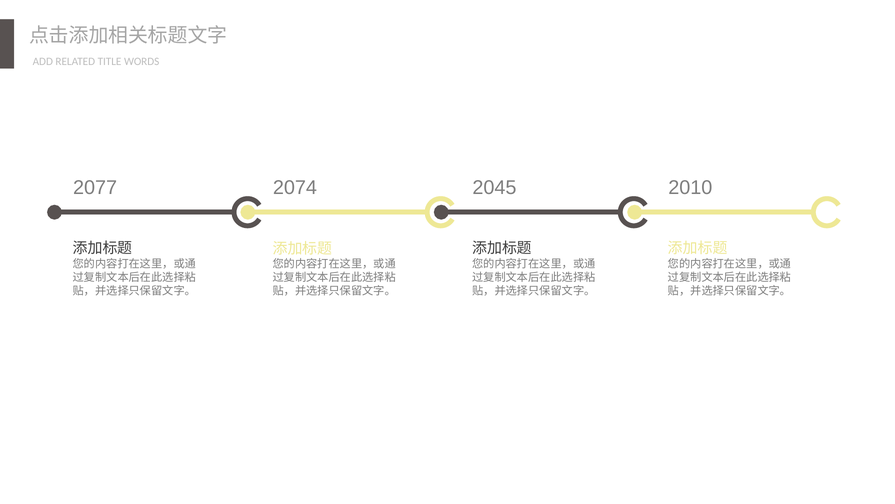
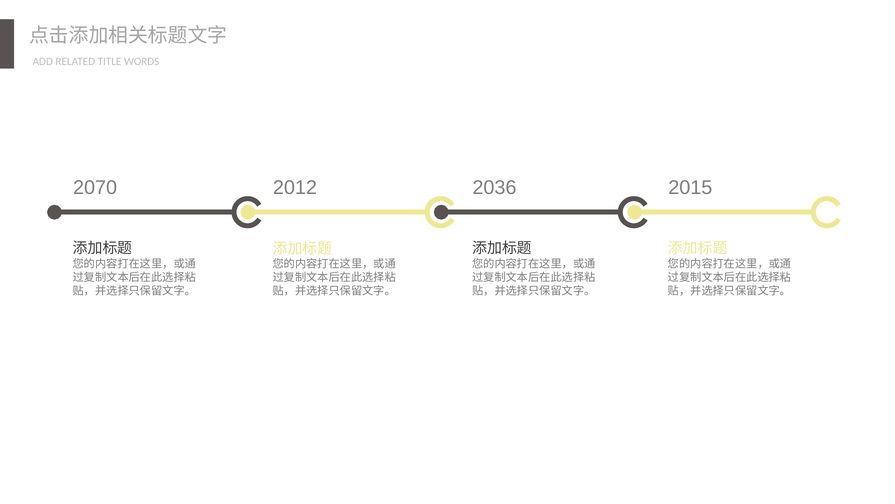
2077: 2077 -> 2070
2045: 2045 -> 2036
2010: 2010 -> 2015
2074: 2074 -> 2012
